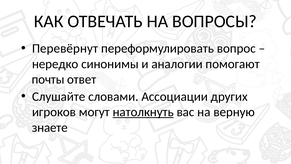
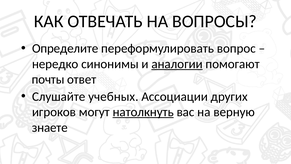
Перевёрнут: Перевёрнут -> Определите
аналогии underline: none -> present
словами: словами -> учебных
